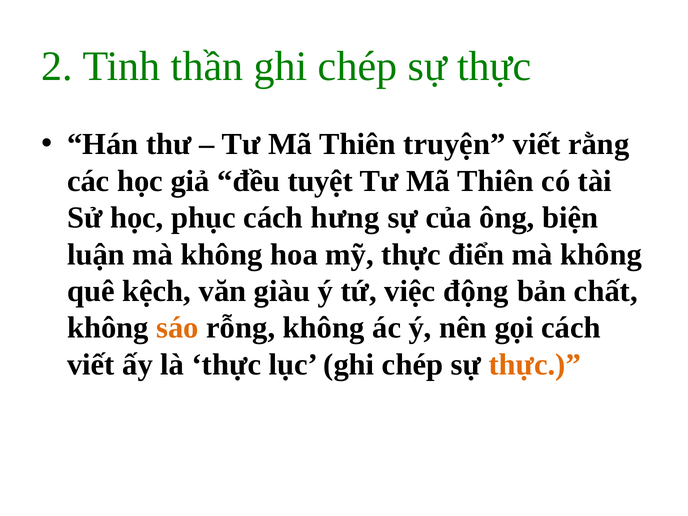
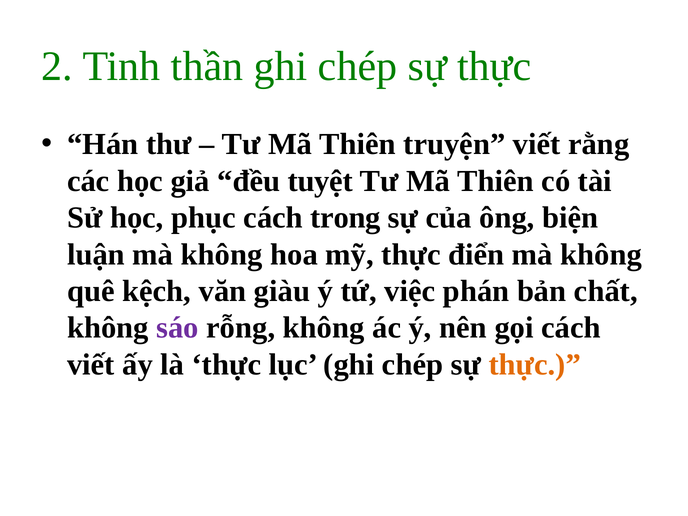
hưng: hưng -> trong
động: động -> phán
sáo colour: orange -> purple
